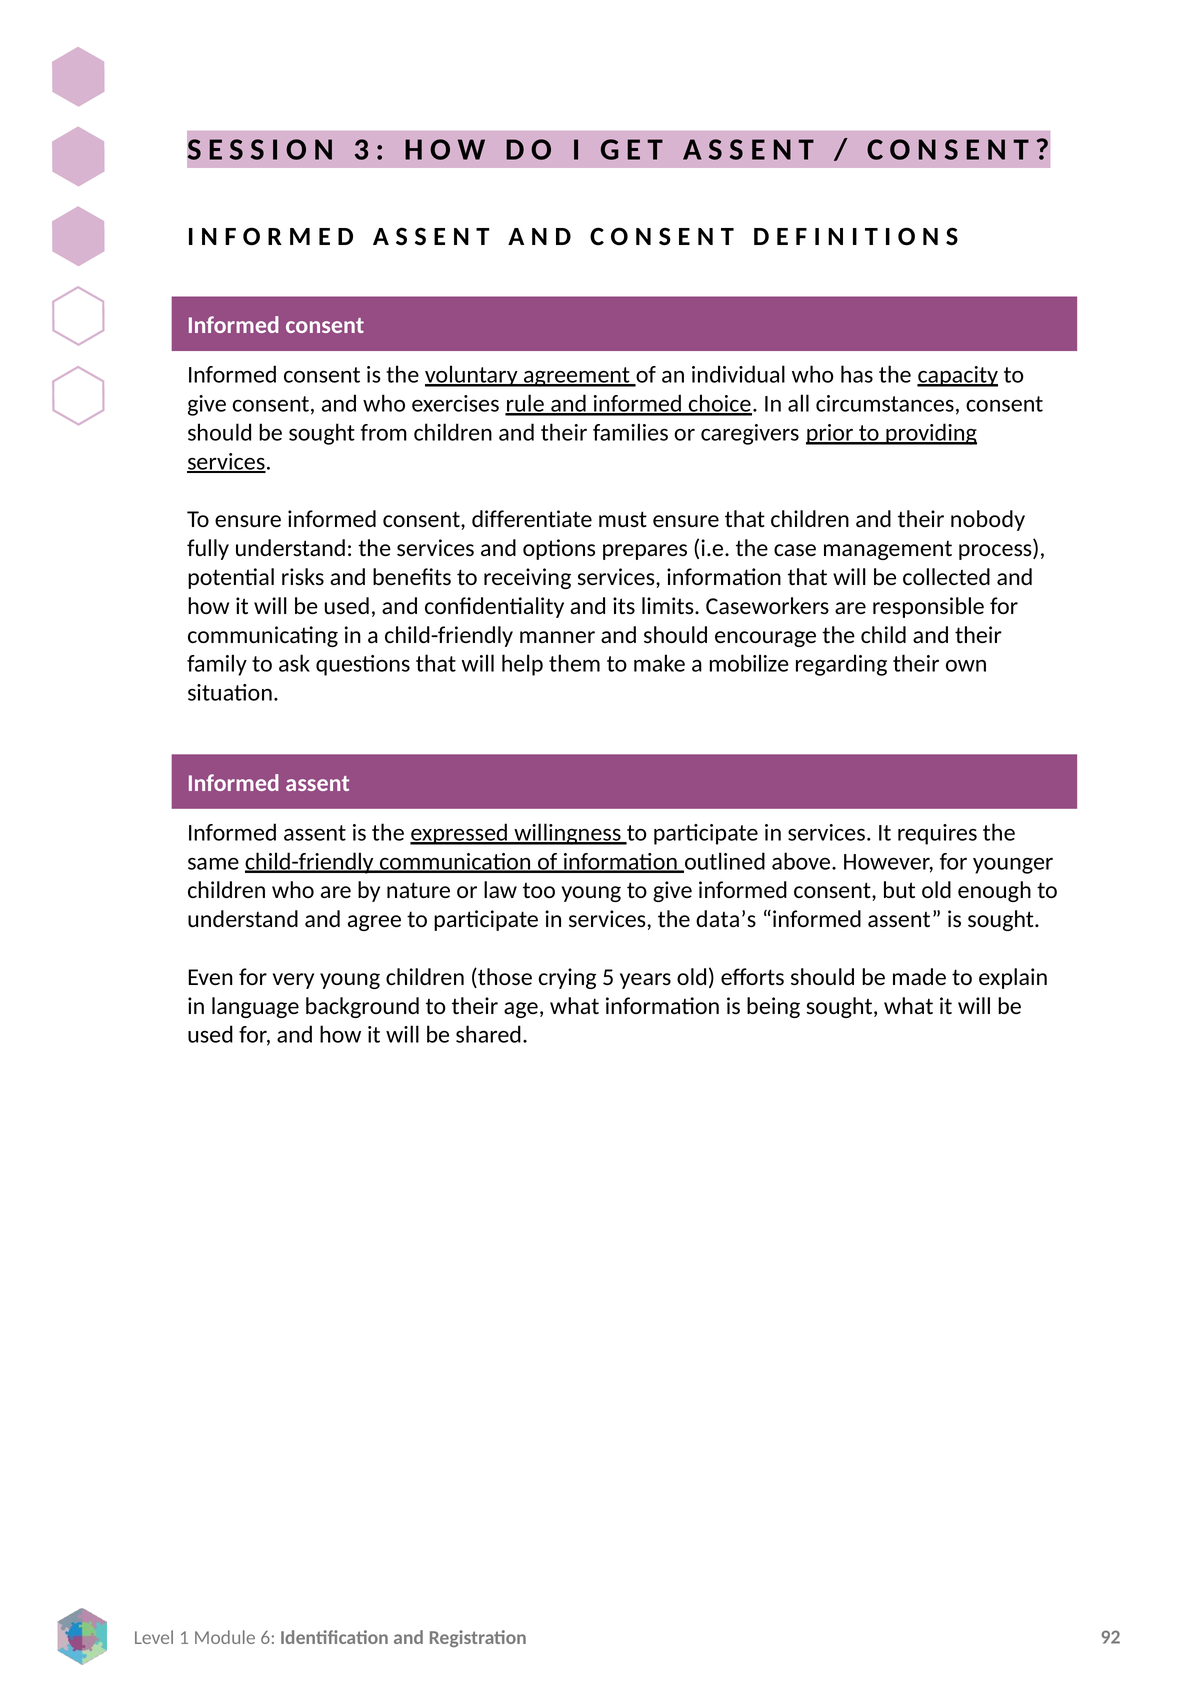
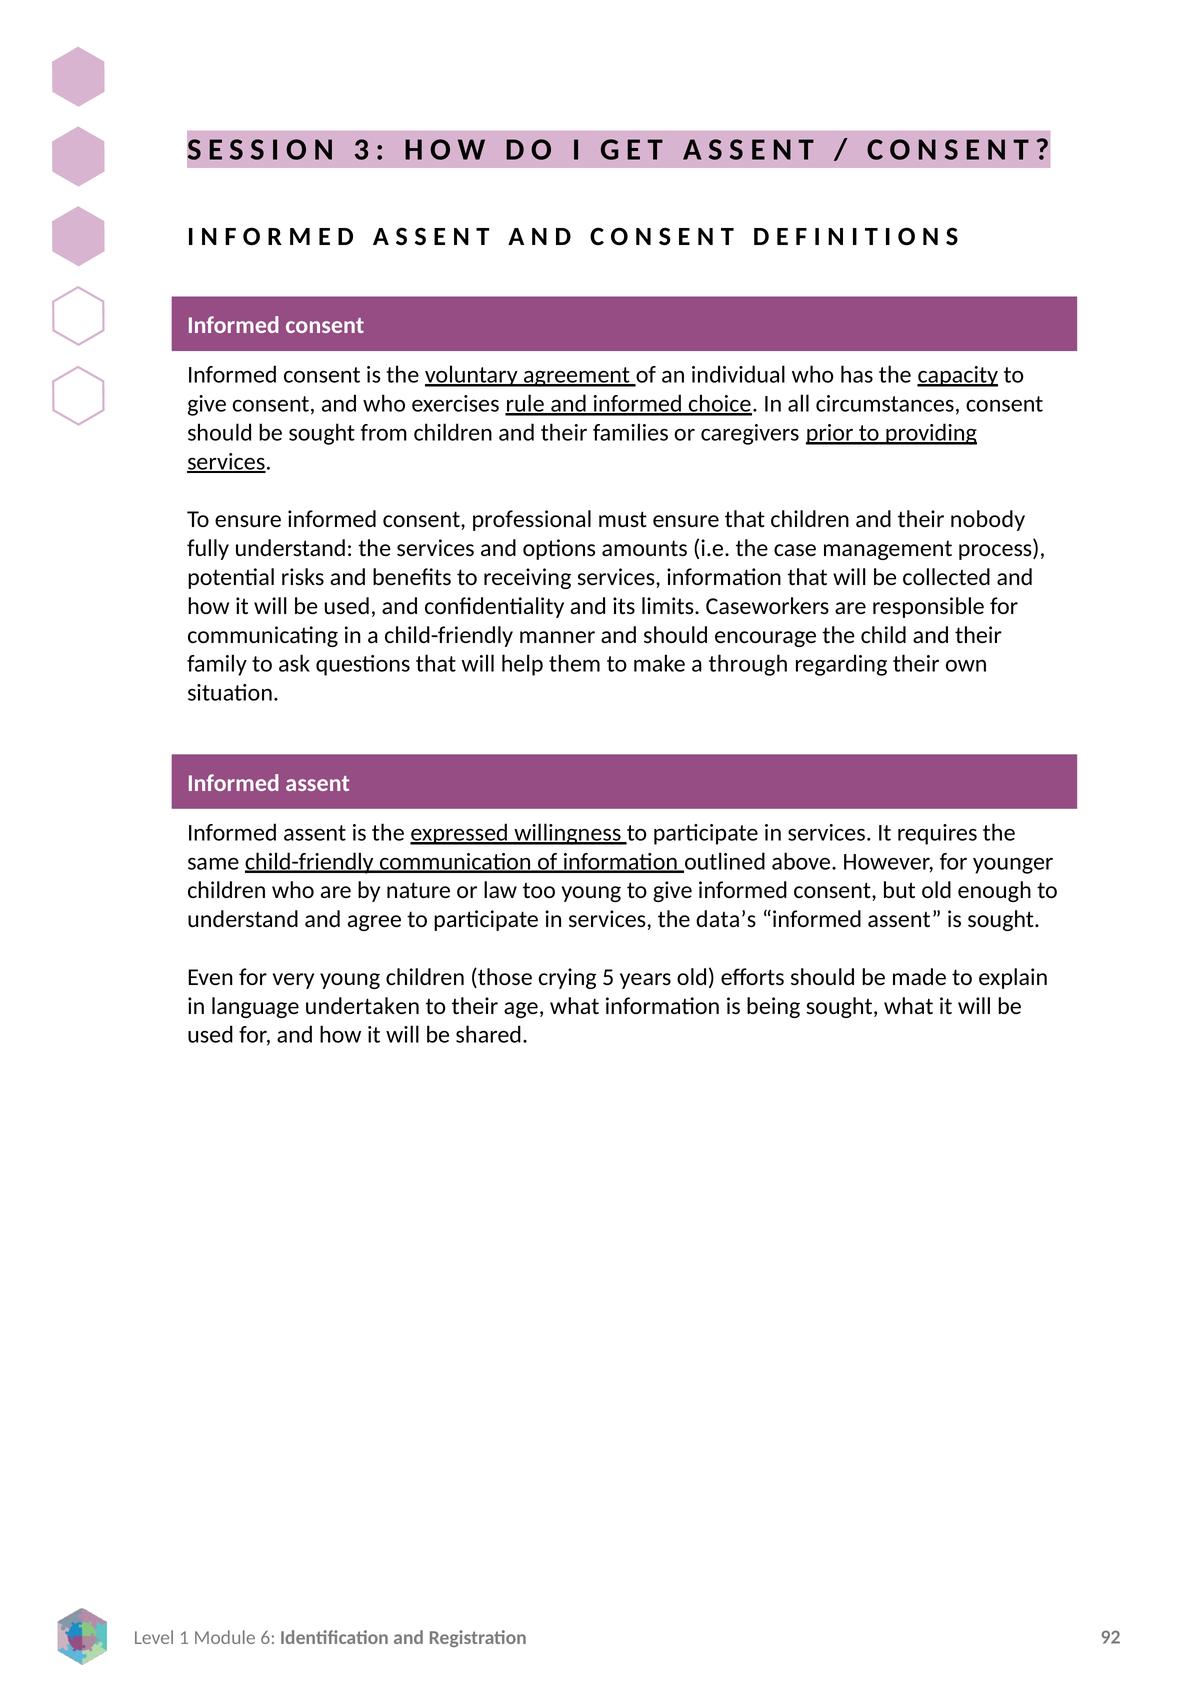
differentiate: differentiate -> professional
prepares: prepares -> amounts
mobilize: mobilize -> through
background: background -> undertaken
